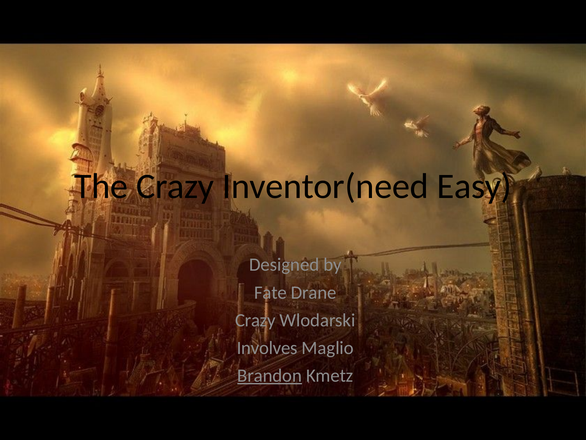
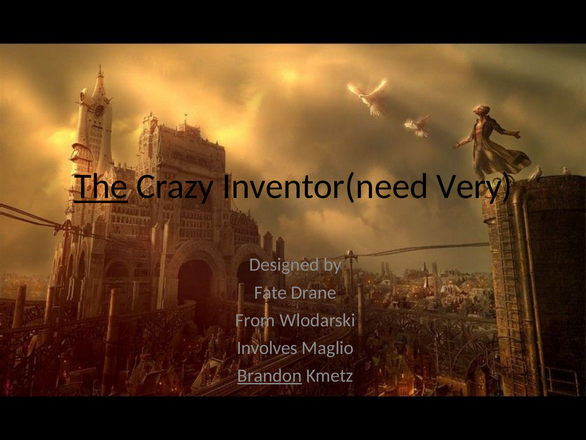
The underline: none -> present
Easy: Easy -> Very
Crazy at (255, 320): Crazy -> From
